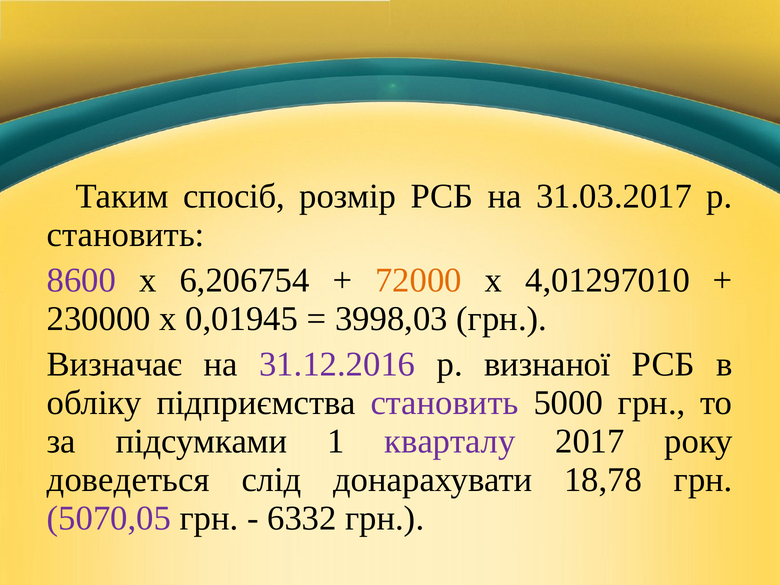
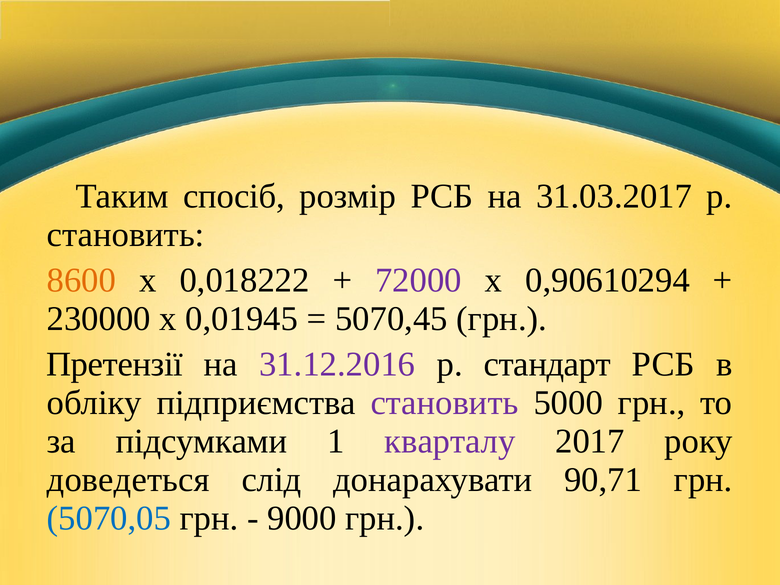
8600 colour: purple -> orange
6,206754: 6,206754 -> 0,018222
72000 colour: orange -> purple
4,01297010: 4,01297010 -> 0,90610294
3998,03: 3998,03 -> 5070,45
Визначає: Визначає -> Претензії
визнаної: визнаної -> стандарт
18,78: 18,78 -> 90,71
5070,05 colour: purple -> blue
6332: 6332 -> 9000
